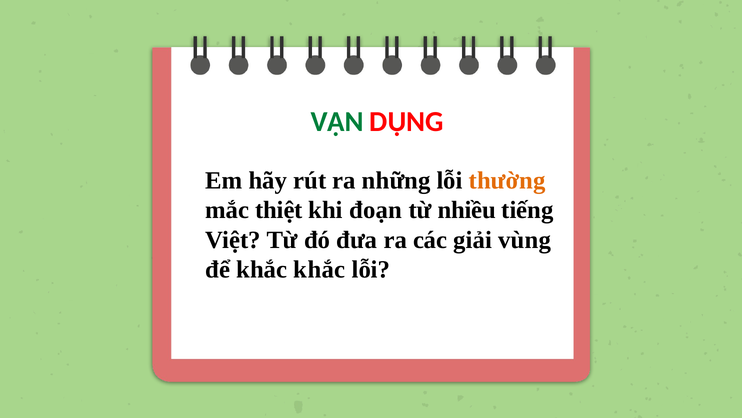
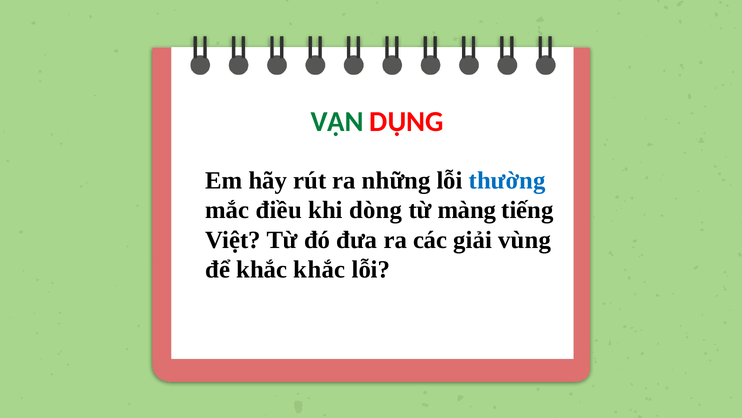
thường colour: orange -> blue
thiệt: thiệt -> điều
đoạn: đoạn -> dòng
nhiều: nhiều -> màng
